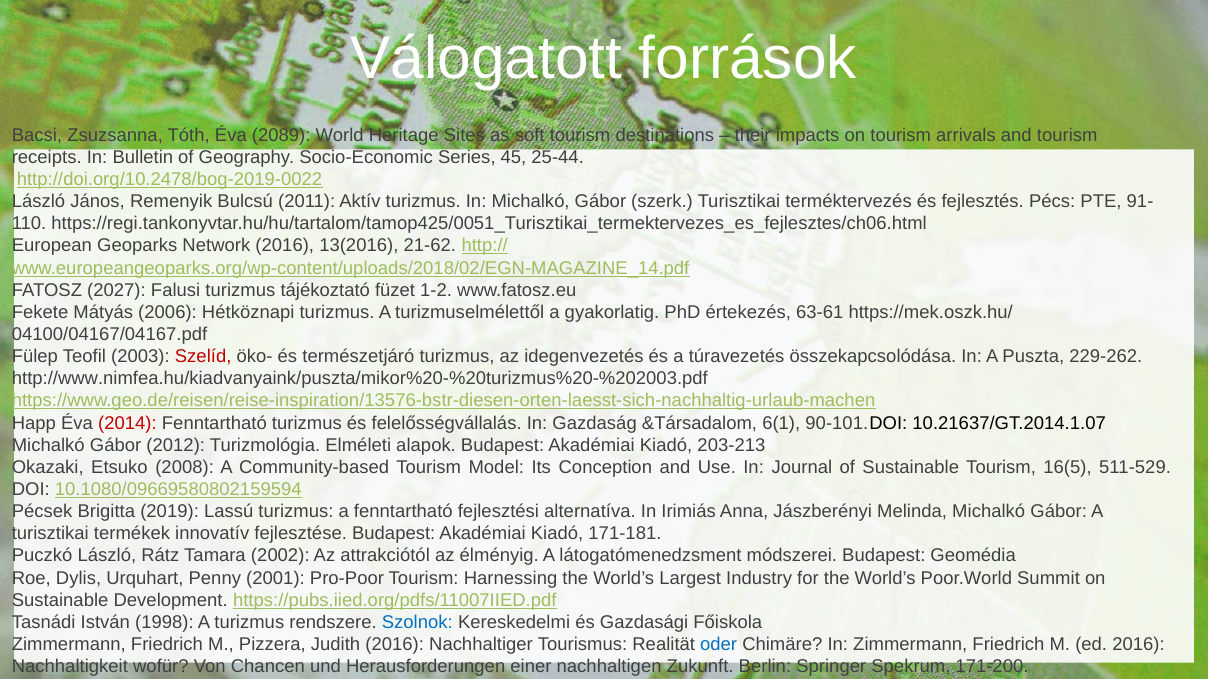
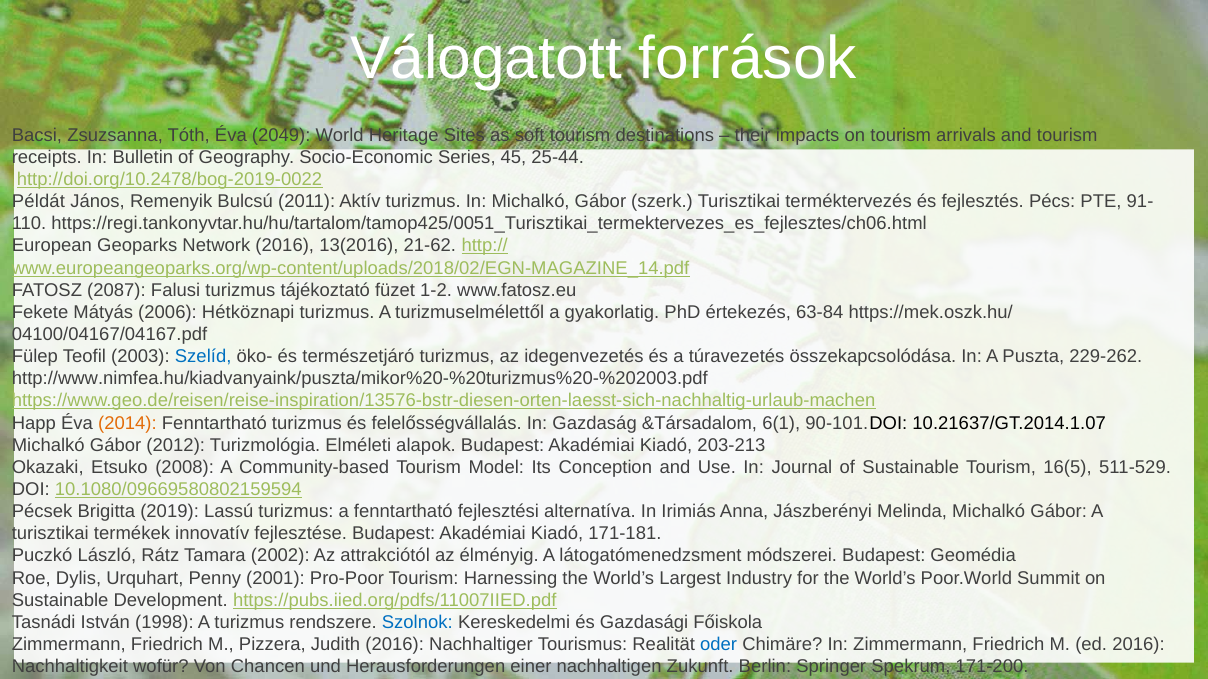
2089: 2089 -> 2049
László at (39, 202): László -> Példát
2027: 2027 -> 2087
63-61: 63-61 -> 63-84
Szelíd colour: red -> blue
2014 colour: red -> orange
